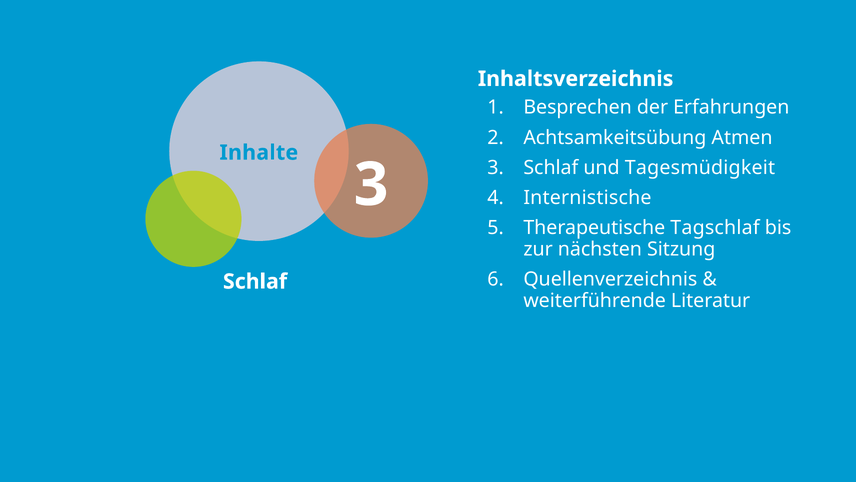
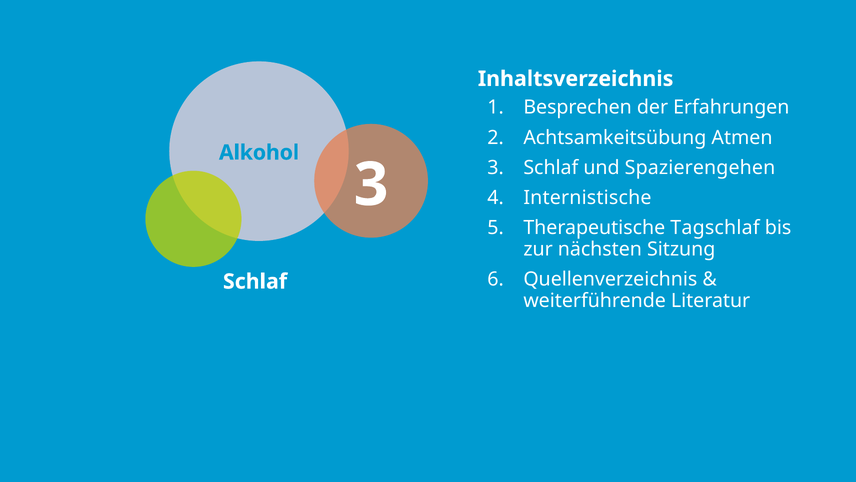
Inhalte: Inhalte -> Alkohol
Tagesmüdigkeit: Tagesmüdigkeit -> Spazierengehen
